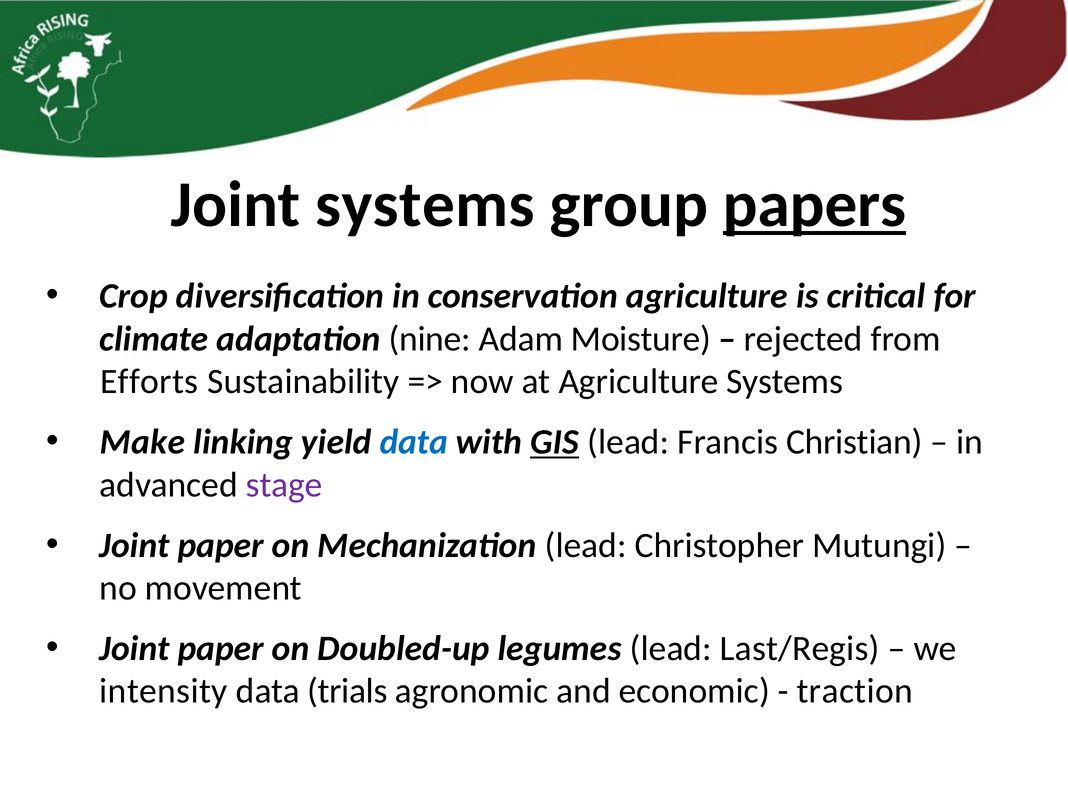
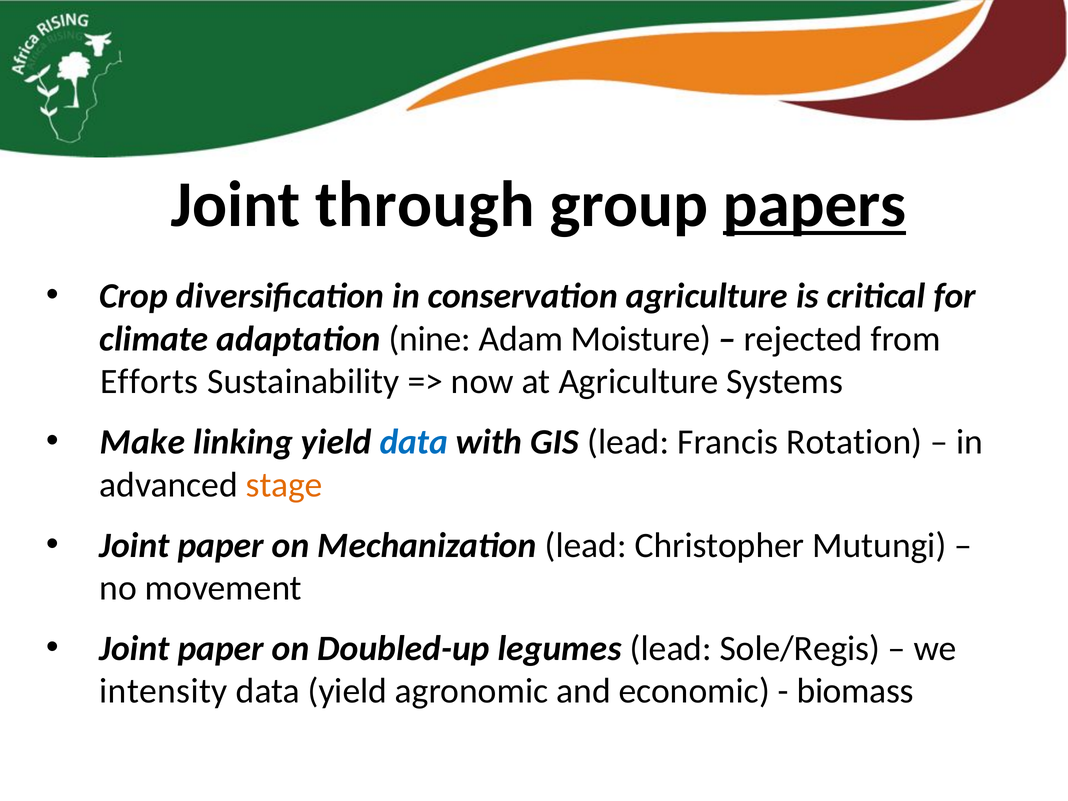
Joint systems: systems -> through
GIS underline: present -> none
Christian: Christian -> Rotation
stage colour: purple -> orange
Last/Regis: Last/Regis -> Sole/Regis
data trials: trials -> yield
traction: traction -> biomass
